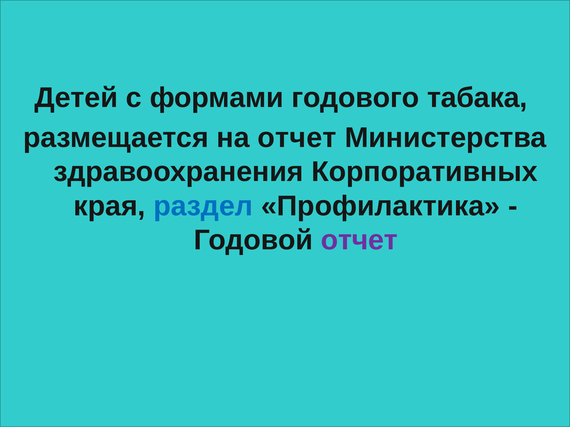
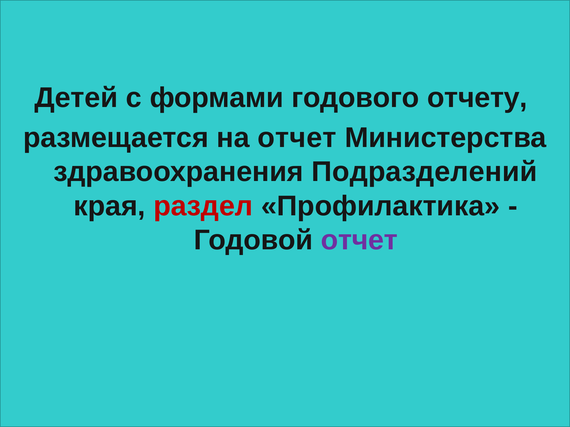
табака: табака -> отчету
Корпоративных: Корпоративных -> Подразделений
раздел colour: blue -> red
